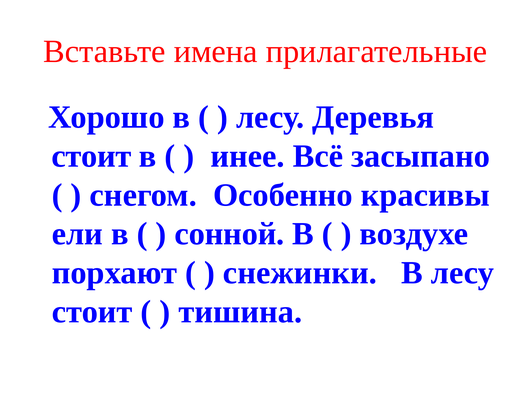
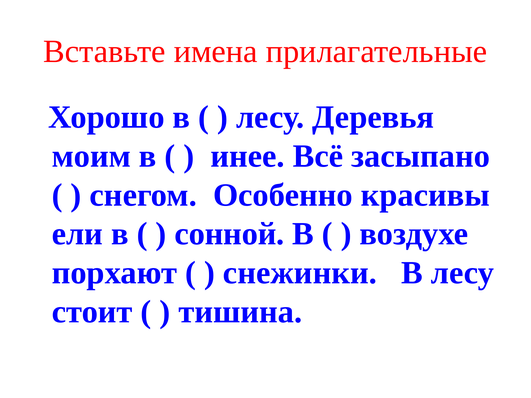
стоит at (91, 156): стоит -> моим
